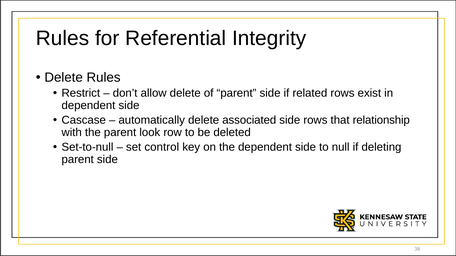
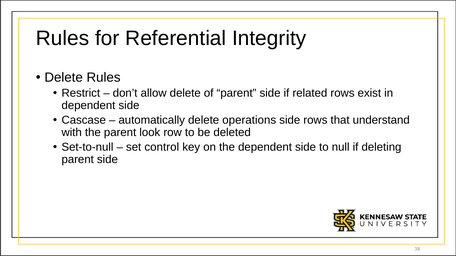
associated: associated -> operations
relationship: relationship -> understand
